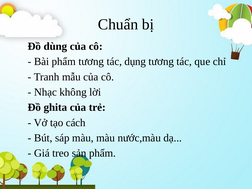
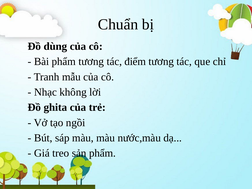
dụng: dụng -> điểm
cách: cách -> ngồi
